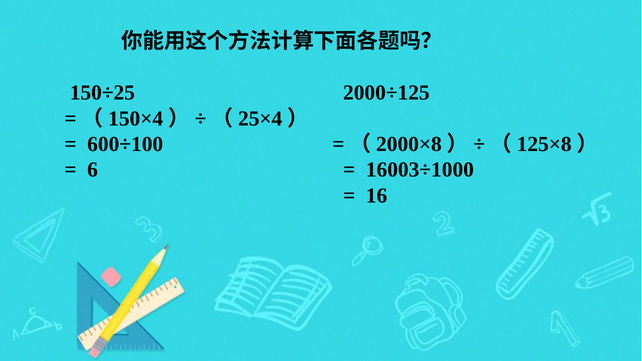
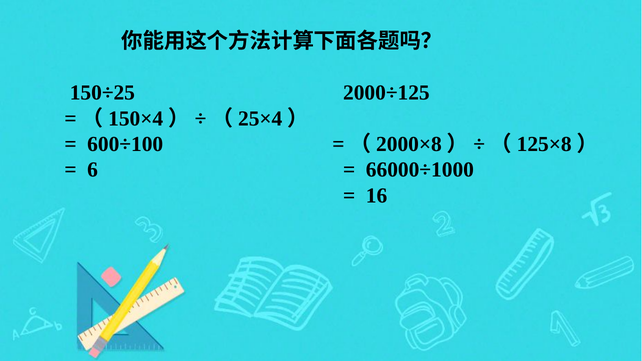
16003÷1000: 16003÷1000 -> 66000÷1000
